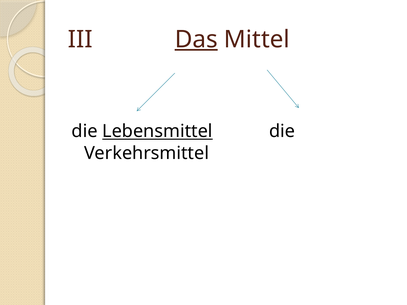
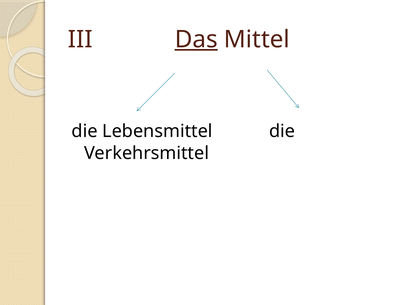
Lebensmittel underline: present -> none
